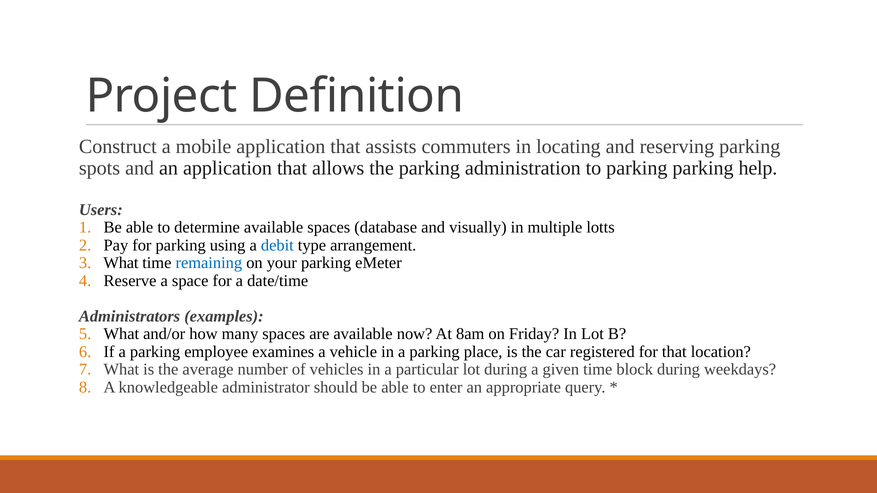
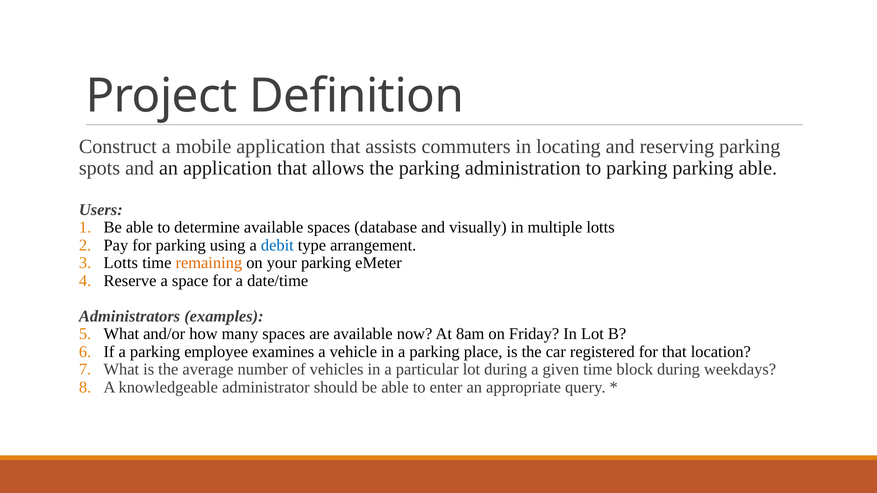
parking help: help -> able
What at (121, 263): What -> Lotts
remaining colour: blue -> orange
